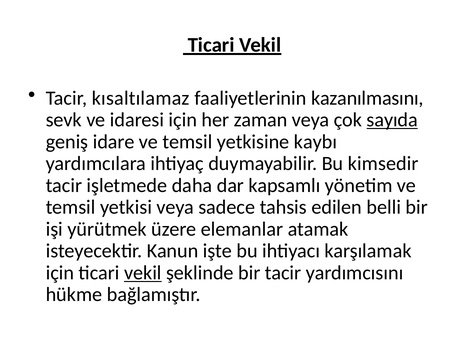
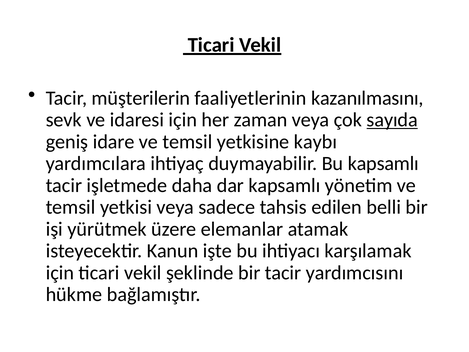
kısaltılamaz: kısaltılamaz -> müşterilerin
Bu kimsedir: kimsedir -> kapsamlı
vekil at (143, 273) underline: present -> none
